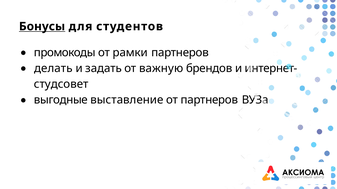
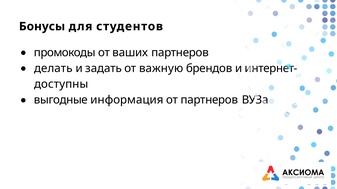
Бонусы underline: present -> none
рамки: рамки -> ваших
студсовет: студсовет -> доступны
выставление: выставление -> информация
